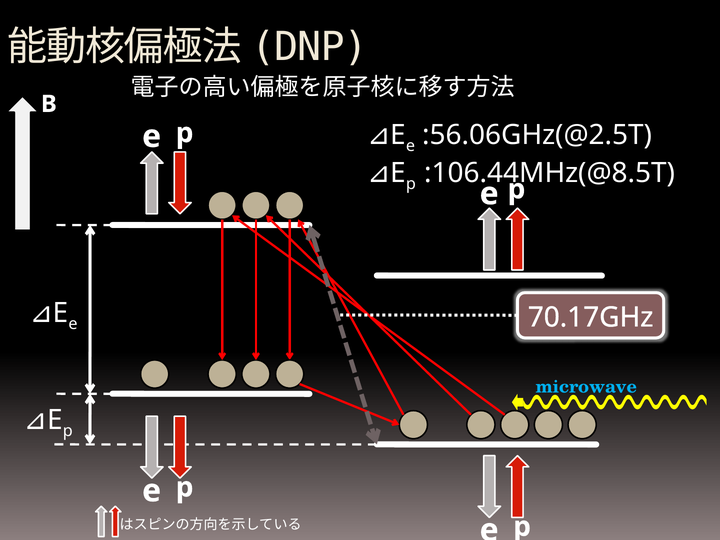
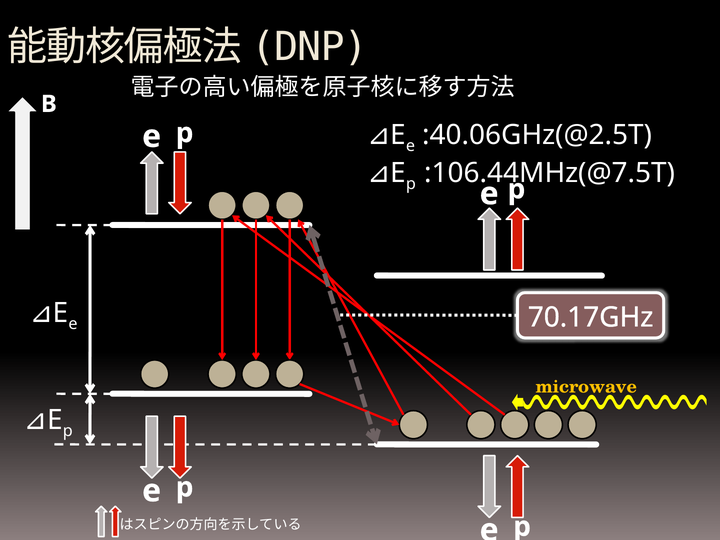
:56.06GHz(@2.5T: :56.06GHz(@2.5T -> :40.06GHz(@2.5T
:106.44MHz(@8.5T: :106.44MHz(@8.5T -> :106.44MHz(@7.5T
microwave colour: light blue -> yellow
